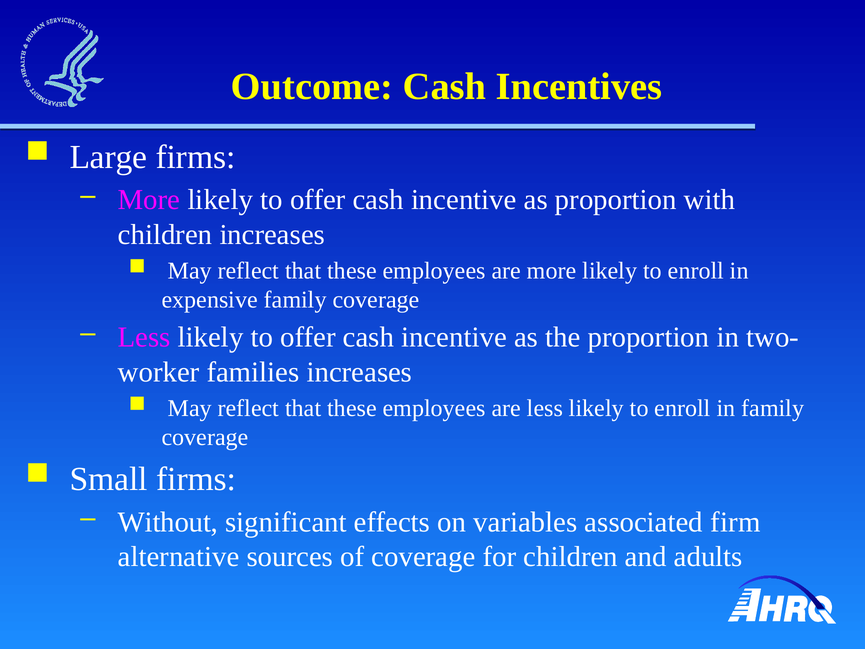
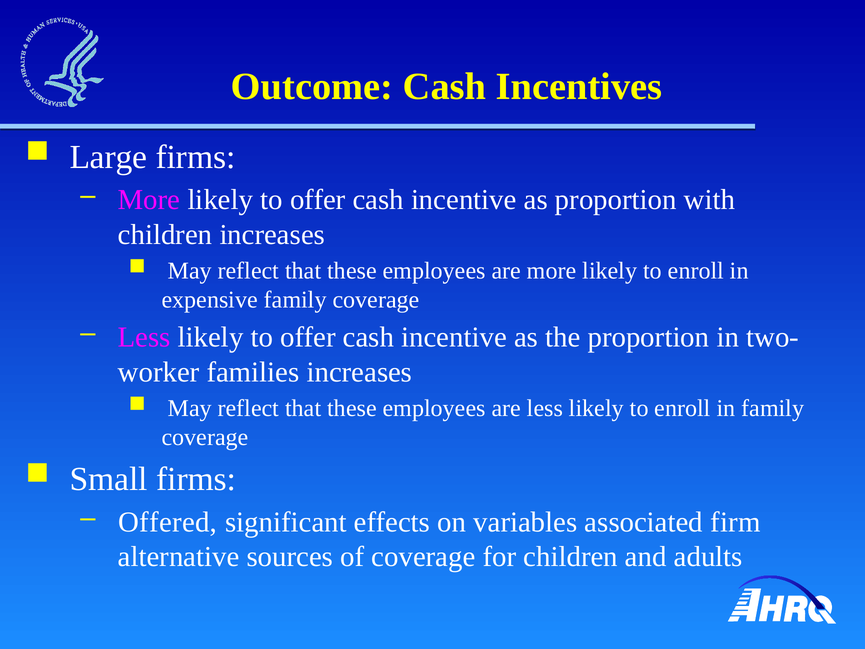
Without: Without -> Offered
